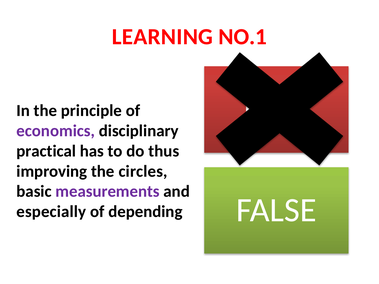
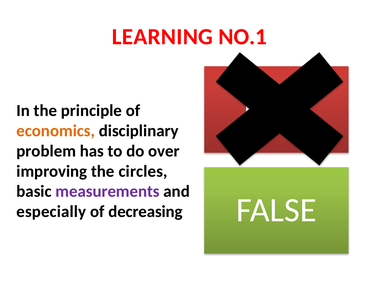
economics colour: purple -> orange
practical: practical -> problem
thus: thus -> over
depending: depending -> decreasing
